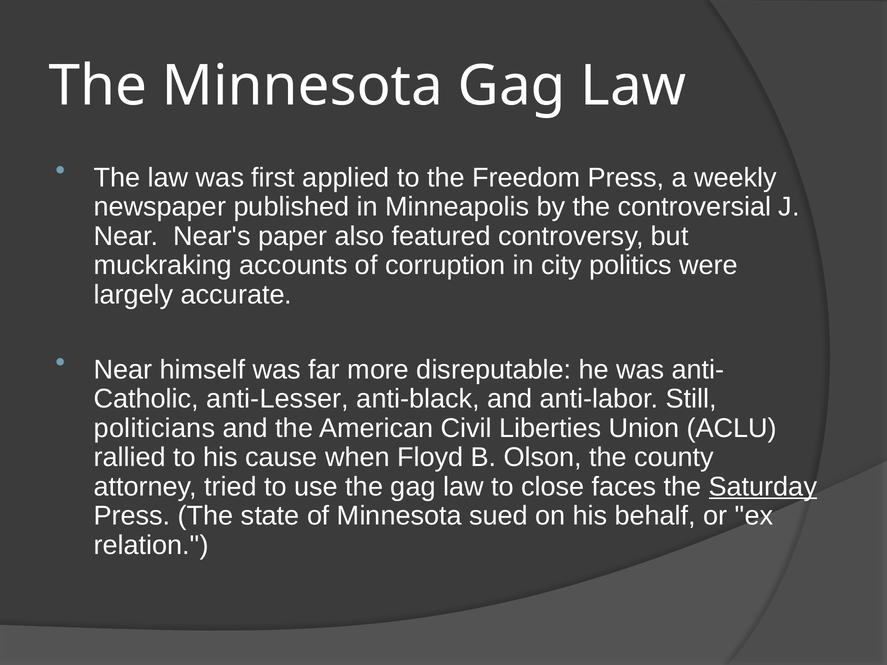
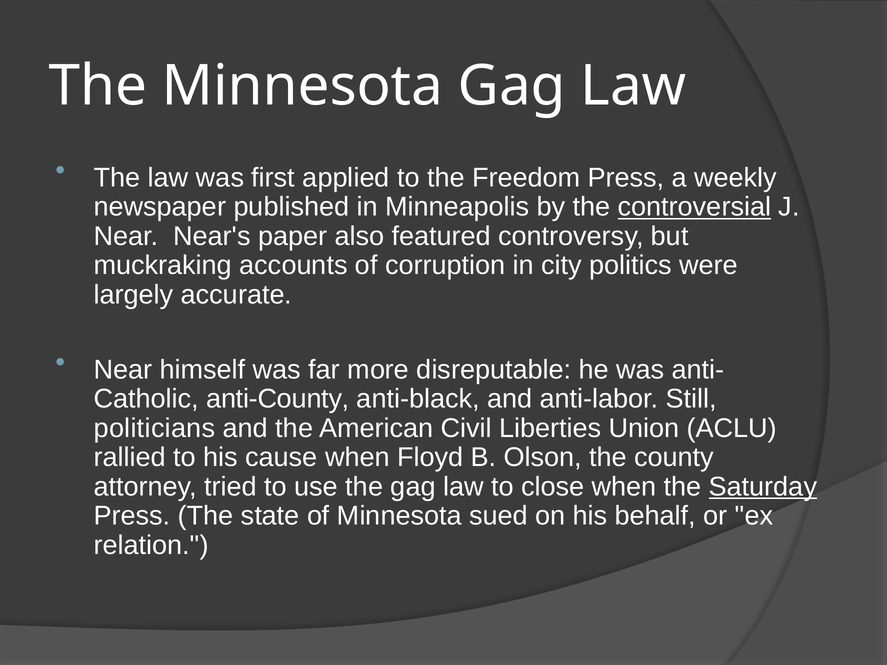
controversial underline: none -> present
anti-Lesser: anti-Lesser -> anti-County
close faces: faces -> when
